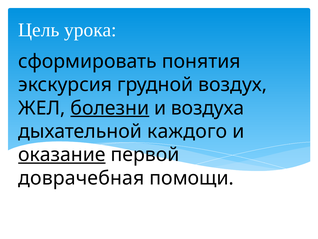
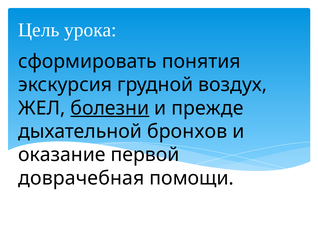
воздуха: воздуха -> прежде
каждого: каждого -> бронхов
оказание underline: present -> none
